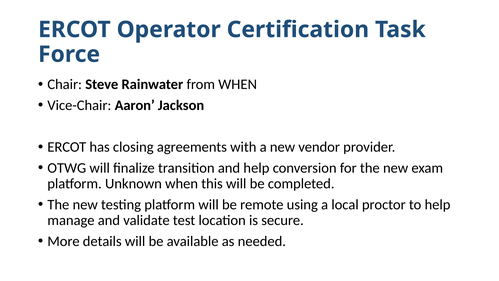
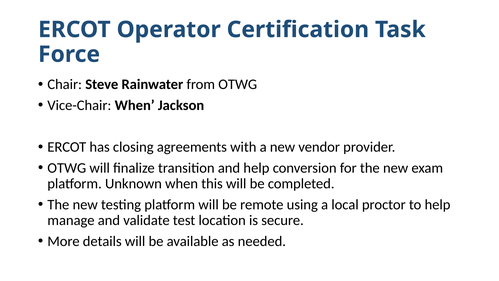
from WHEN: WHEN -> OTWG
Vice-Chair Aaron: Aaron -> When
